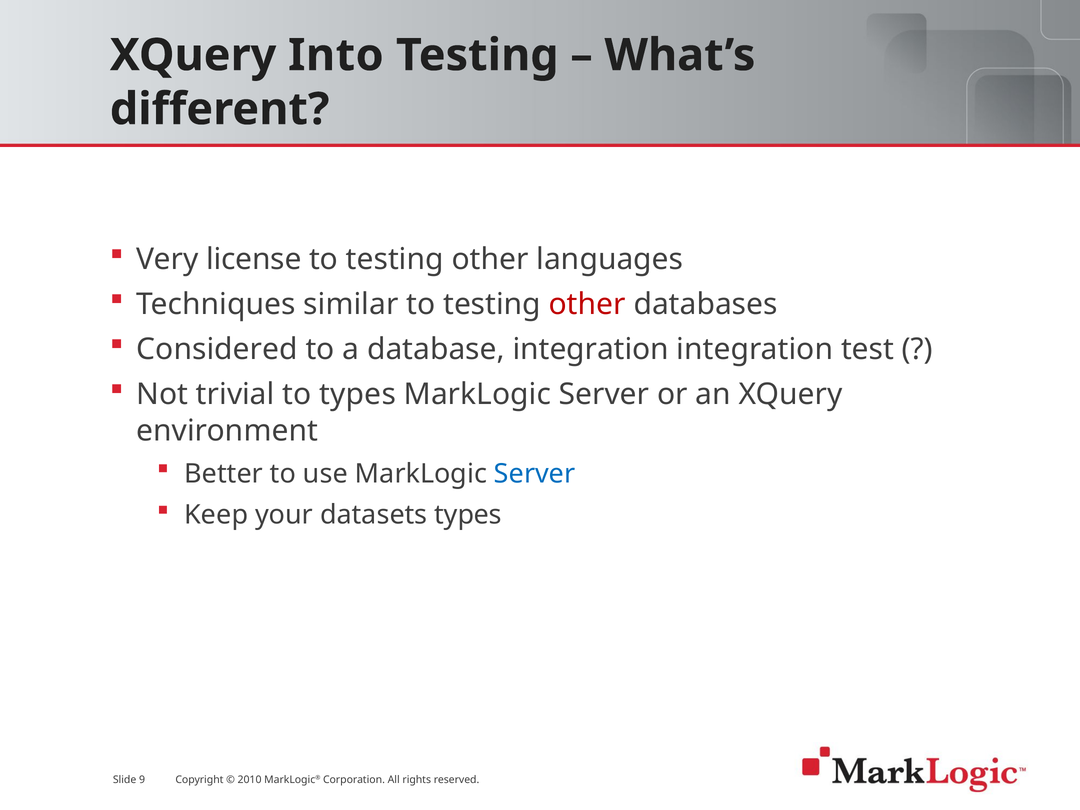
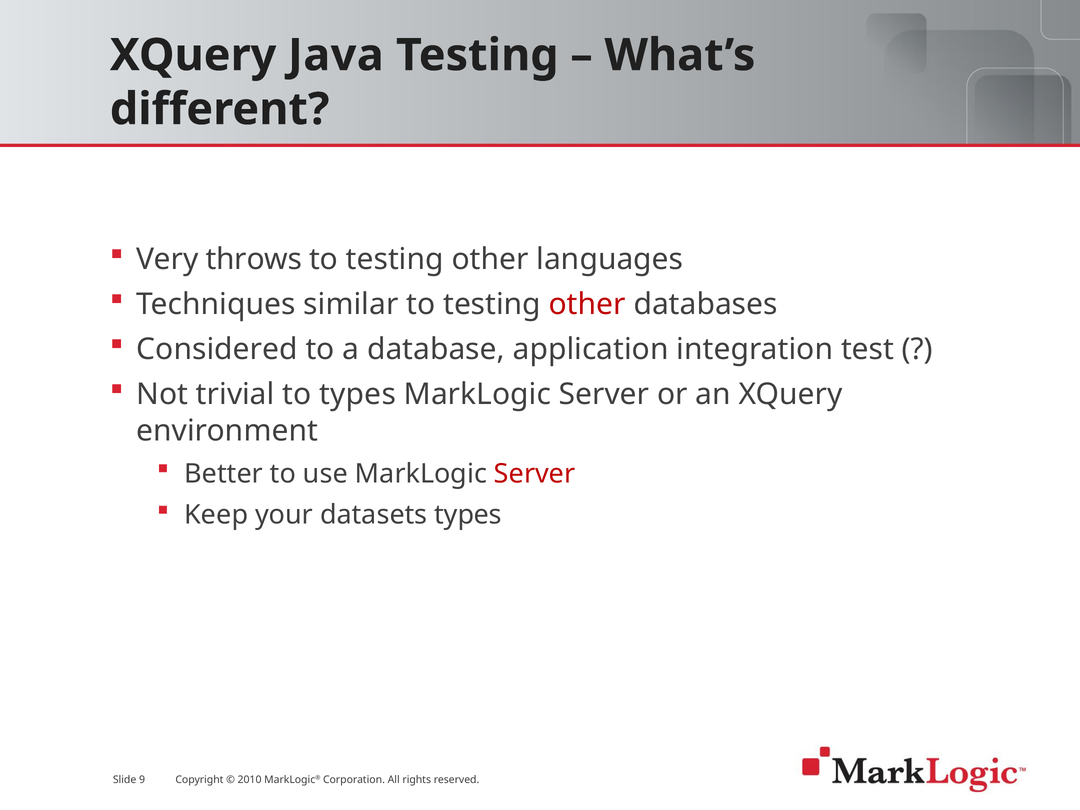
Into: Into -> Java
license: license -> throws
database integration: integration -> application
Server at (535, 474) colour: blue -> red
